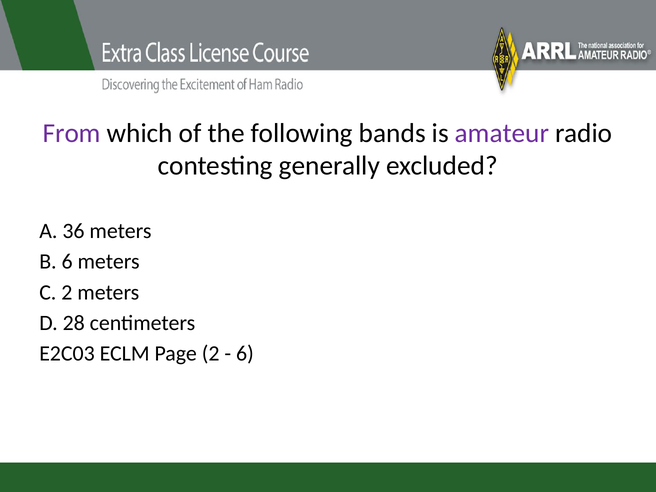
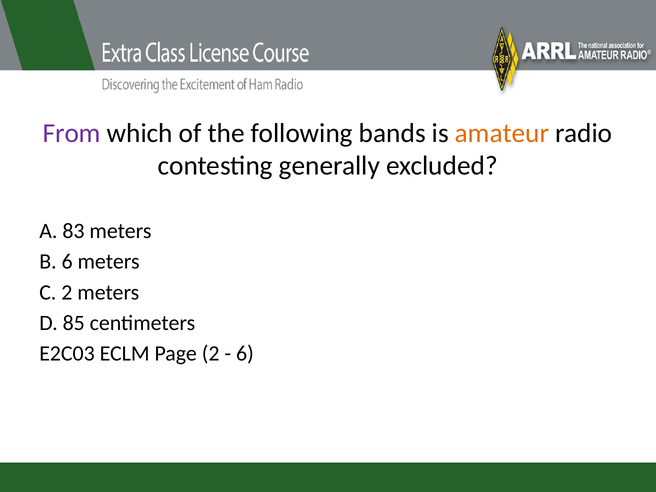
amateur colour: purple -> orange
36: 36 -> 83
28: 28 -> 85
